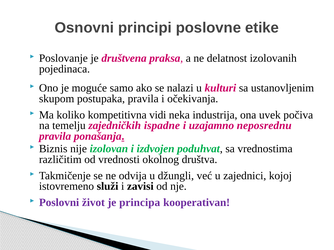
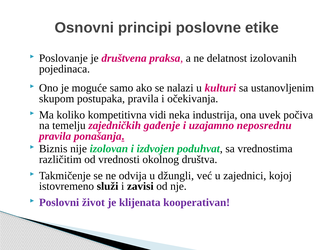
ispadne: ispadne -> gađenje
principa: principa -> klijenata
